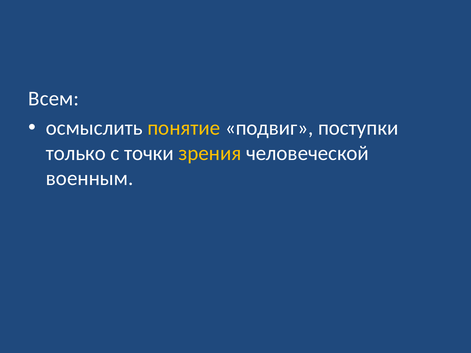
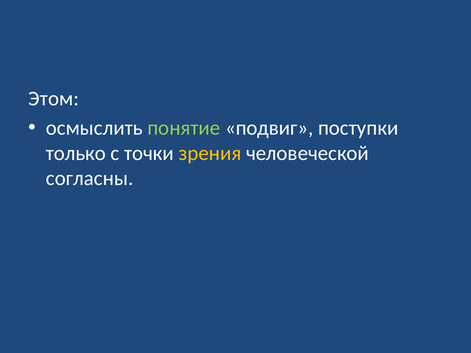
Всем: Всем -> Этом
понятие colour: yellow -> light green
военным: военным -> согласны
